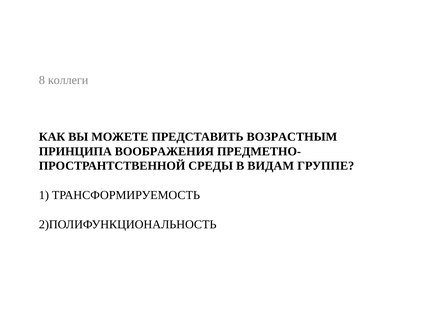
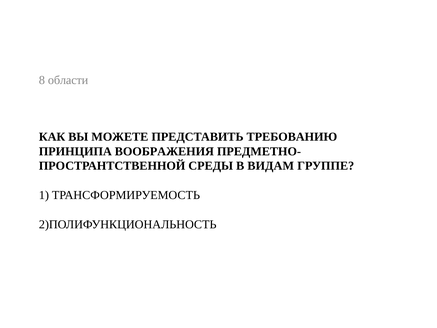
коллеги: коллеги -> области
ВОЗРАСТНЫМ: ВОЗРАСТНЫМ -> ТРЕБОВАНИЮ
